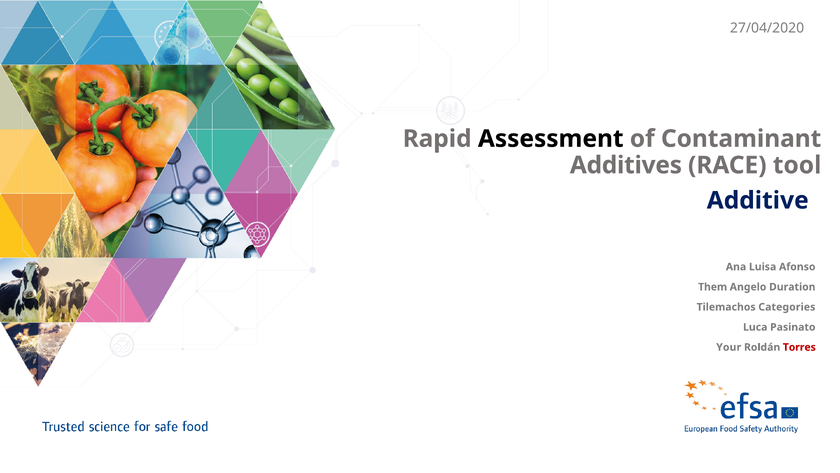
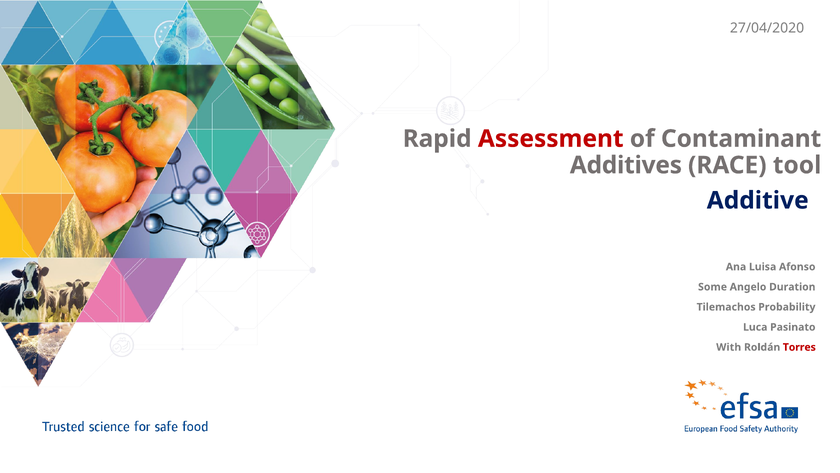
Assessment colour: black -> red
Them: Them -> Some
Categories: Categories -> Probability
Your: Your -> With
